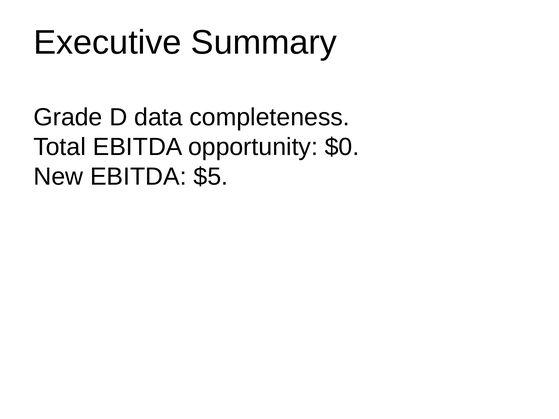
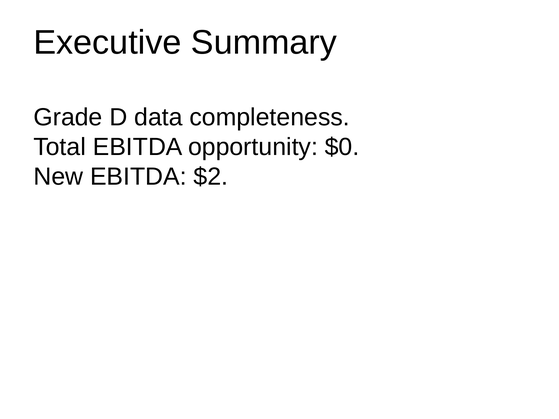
$5: $5 -> $2
